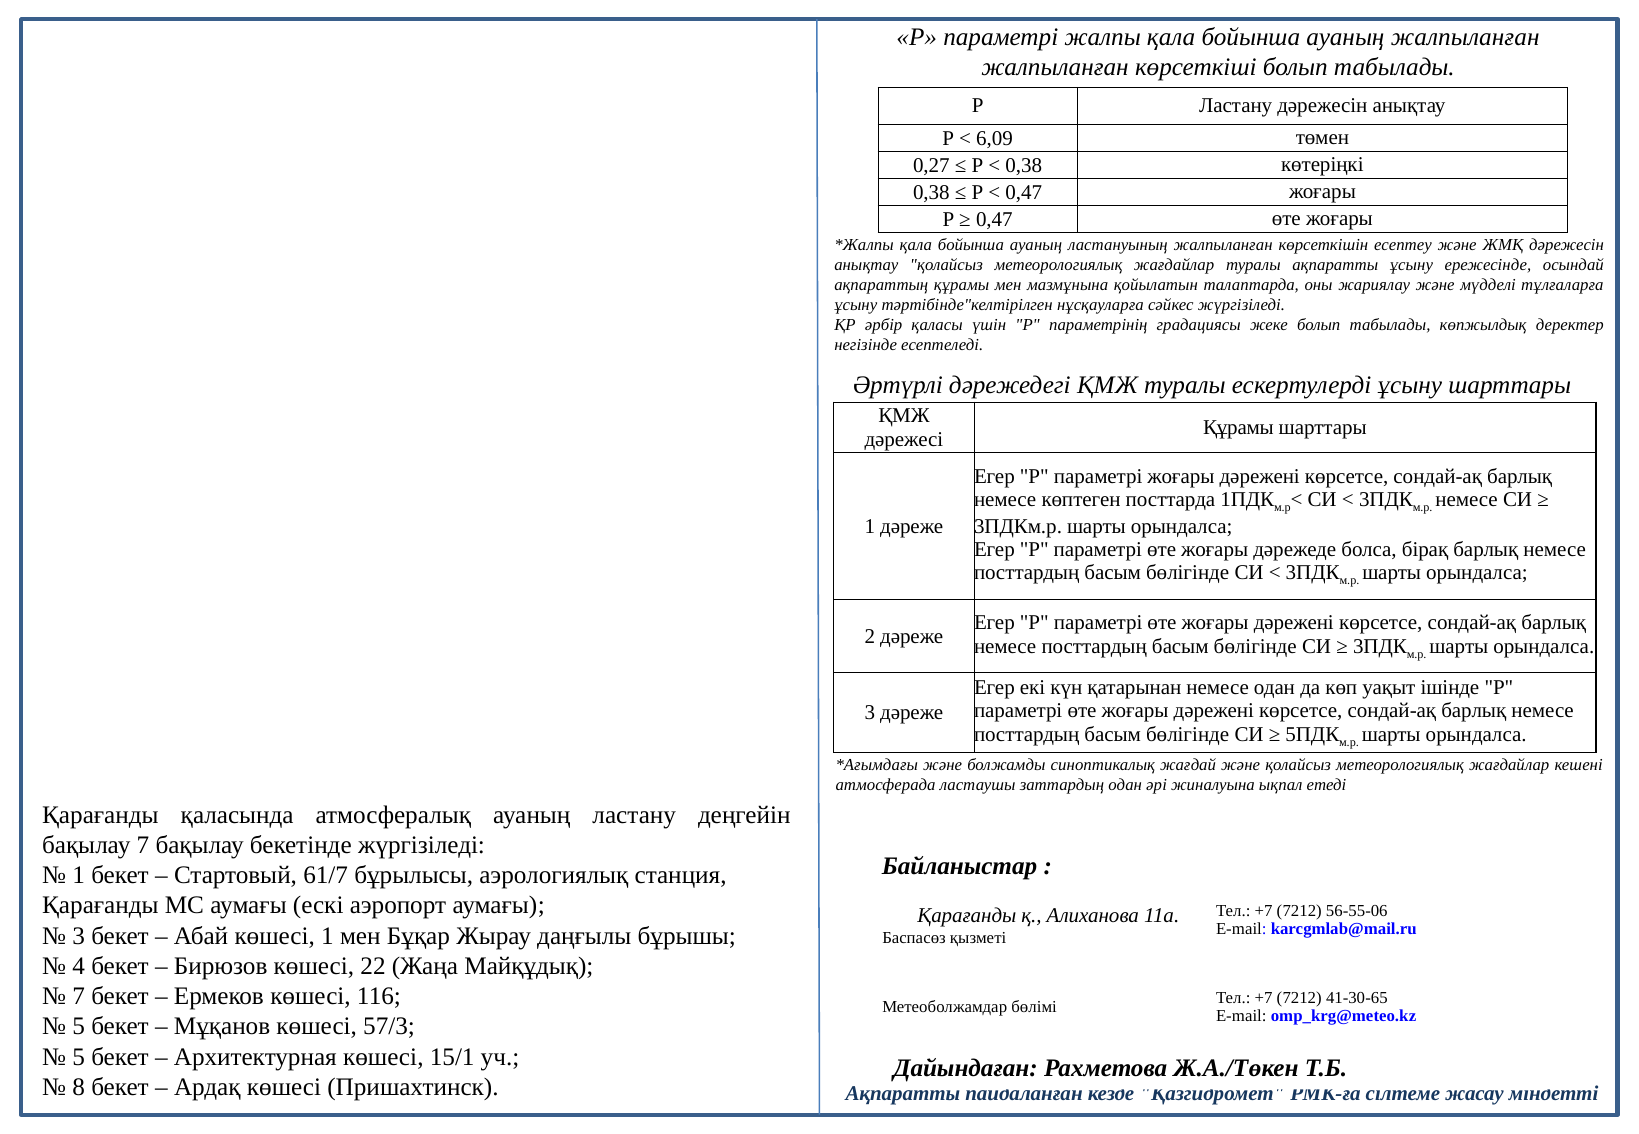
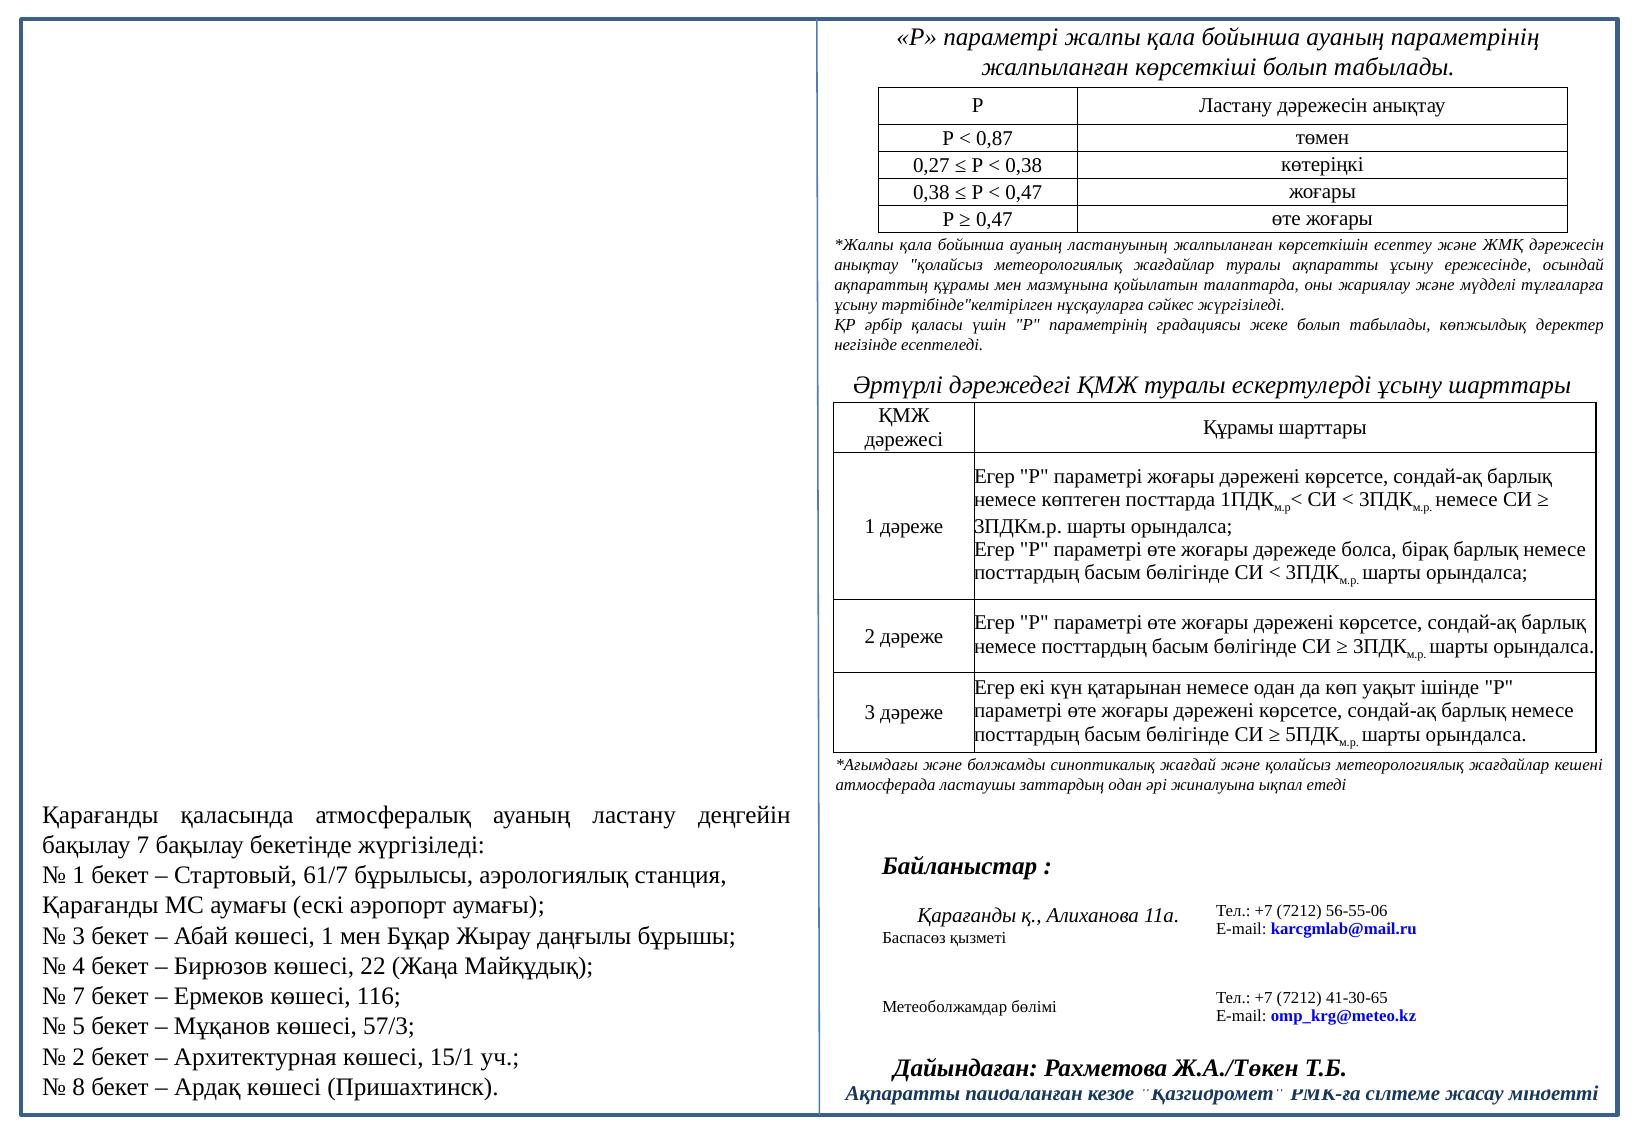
ауаның жалпыланған: жалпыланған -> параметрінің
6,09: 6,09 -> 0,87
5 at (79, 1057): 5 -> 2
